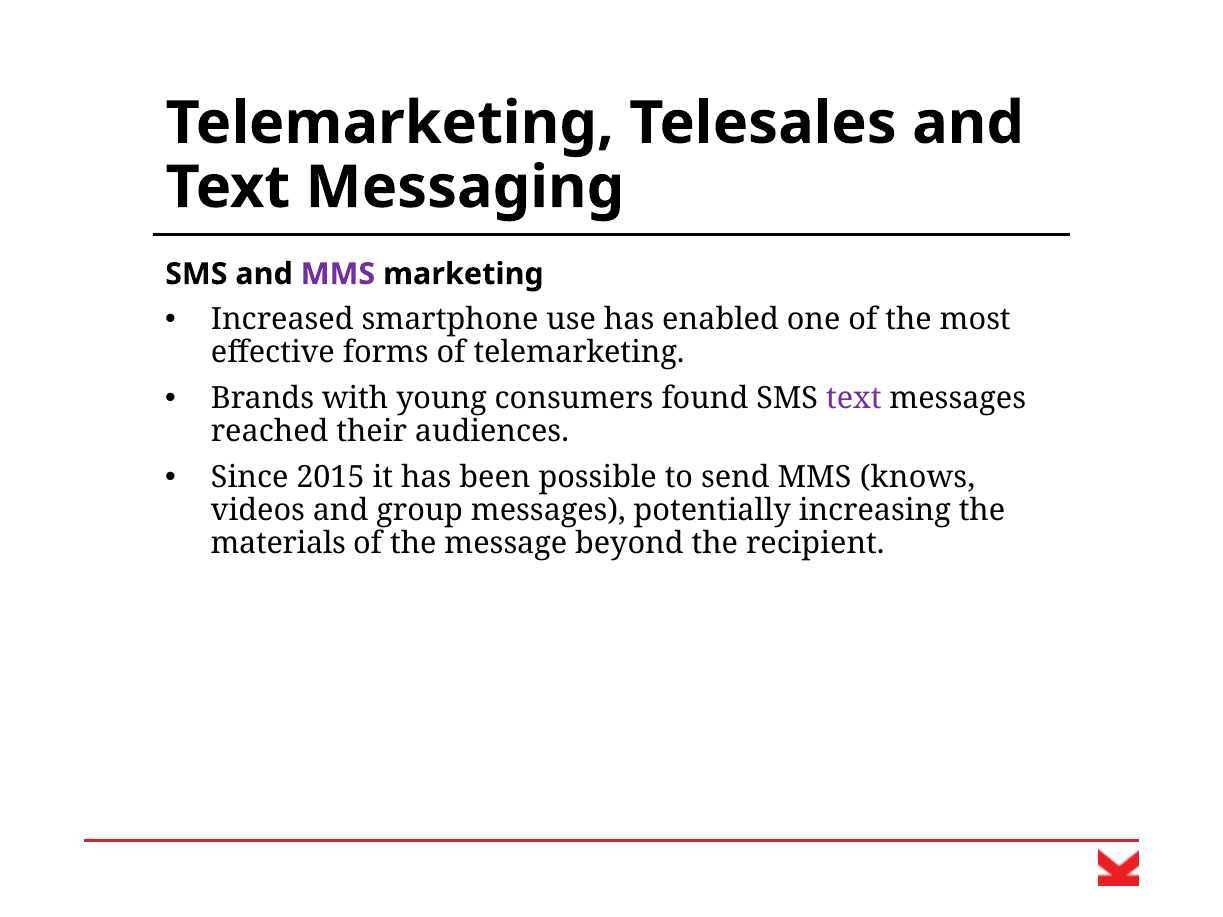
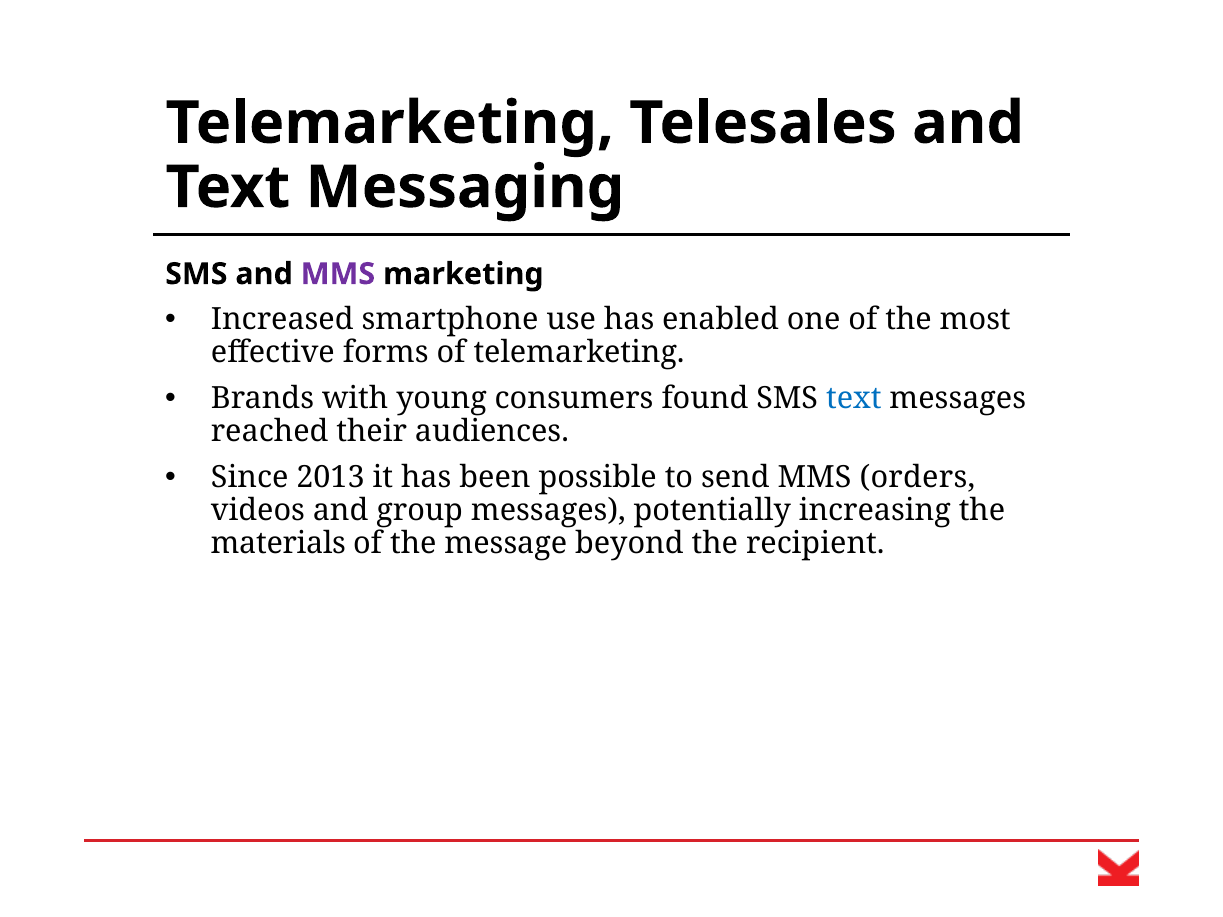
text at (854, 399) colour: purple -> blue
2015: 2015 -> 2013
knows: knows -> orders
